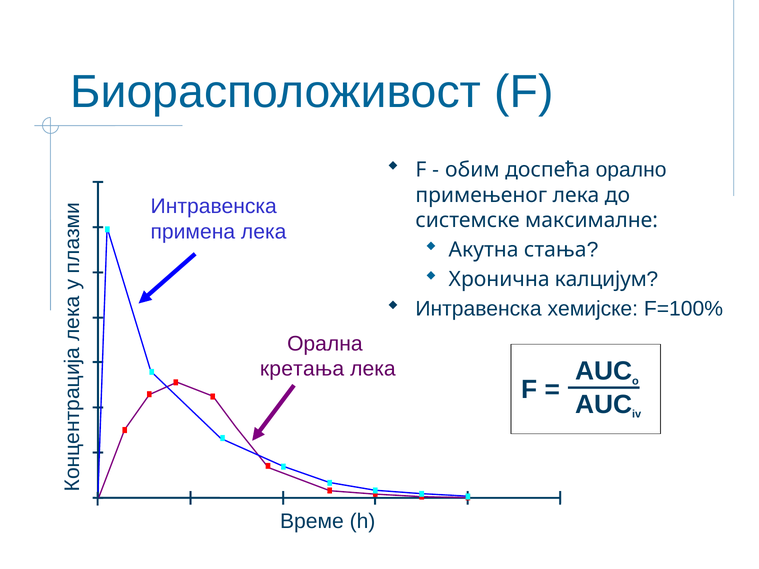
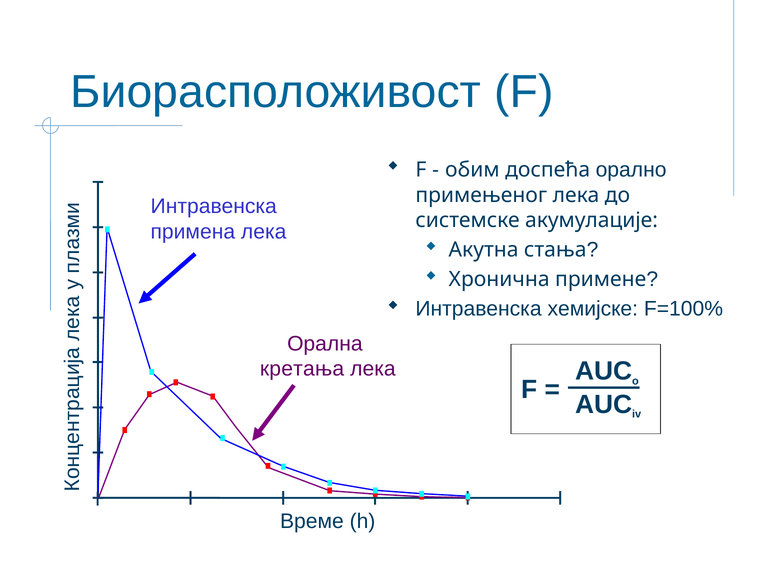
максималне: максималне -> акумулације
калцијум: калцијум -> примене
